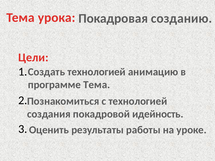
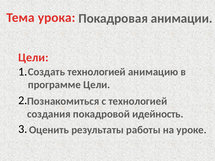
созданию: созданию -> анимации
программе Тема: Тема -> Цели
